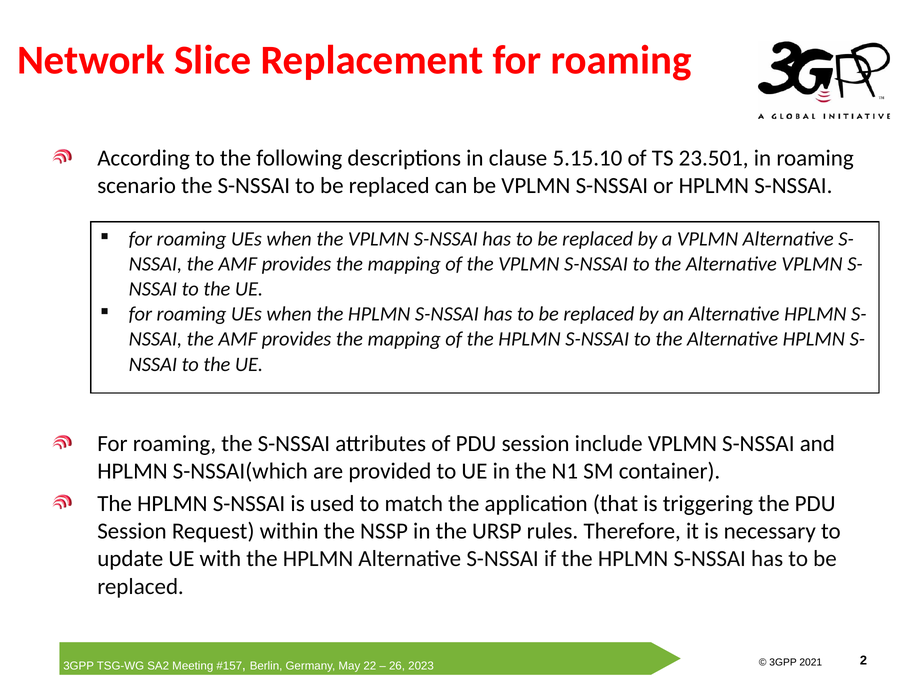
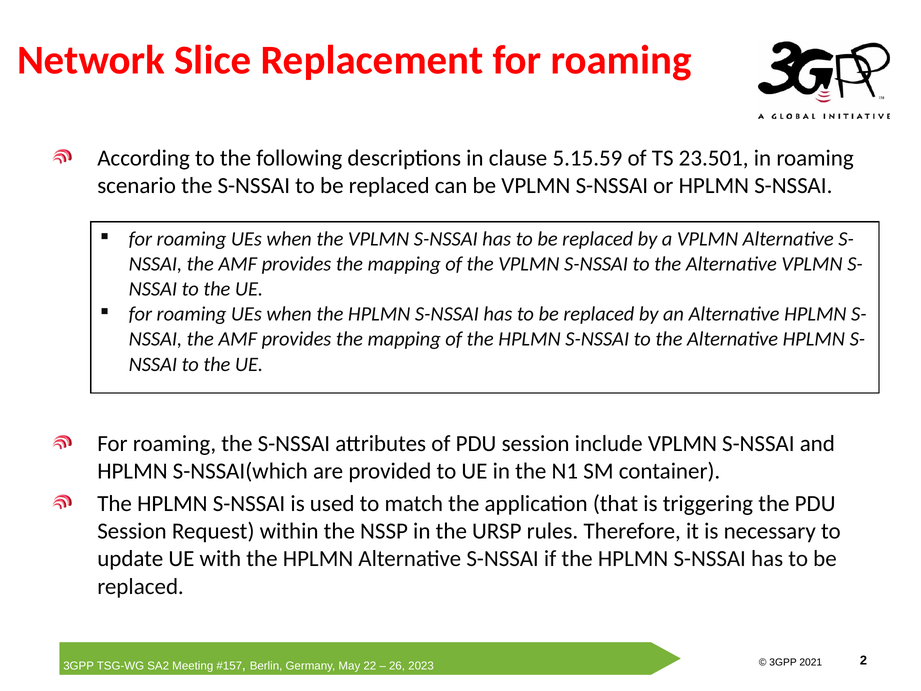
5.15.10: 5.15.10 -> 5.15.59
